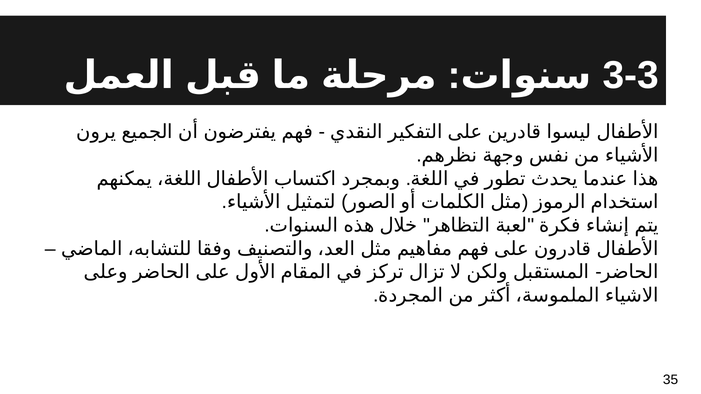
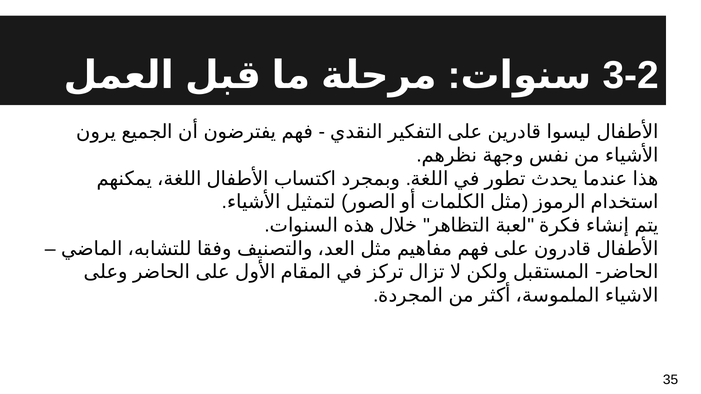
3-3: 3-3 -> 3-2
